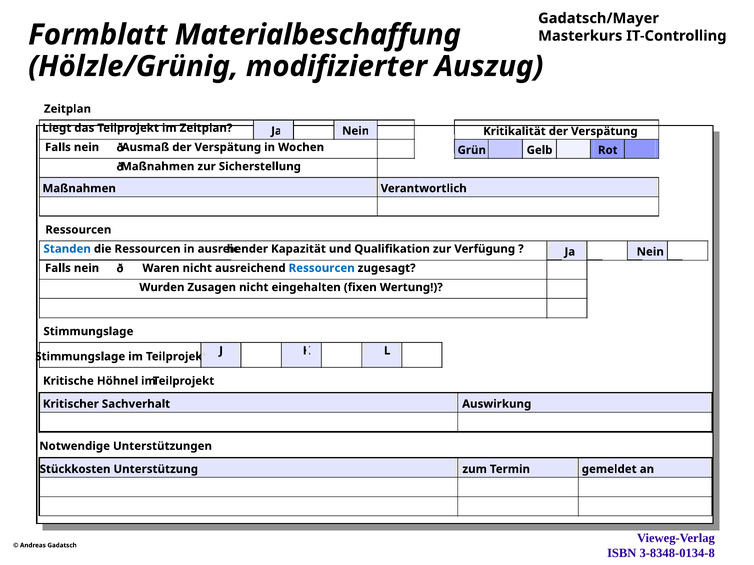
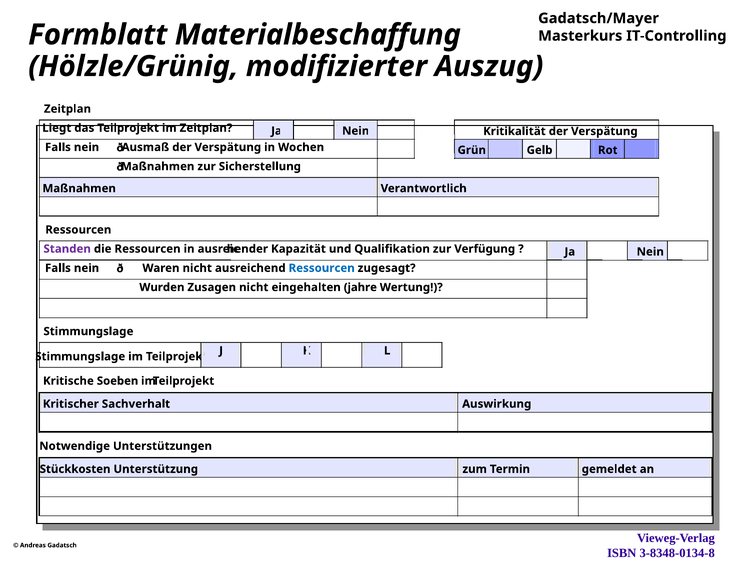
Standen colour: blue -> purple
fixen: fixen -> jahre
Höhnel: Höhnel -> Soeben
